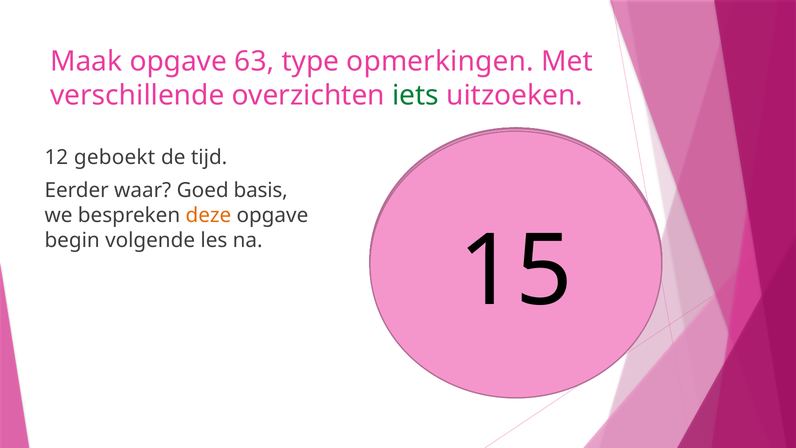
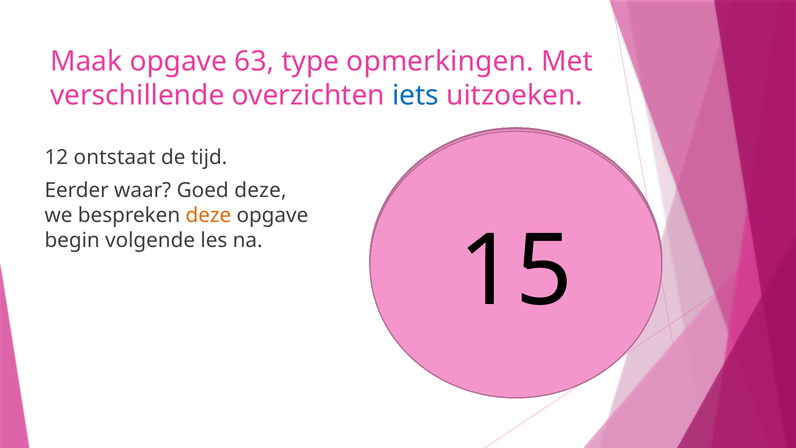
iets colour: green -> blue
geboekt: geboekt -> ontstaat
Goed basis: basis -> deze
